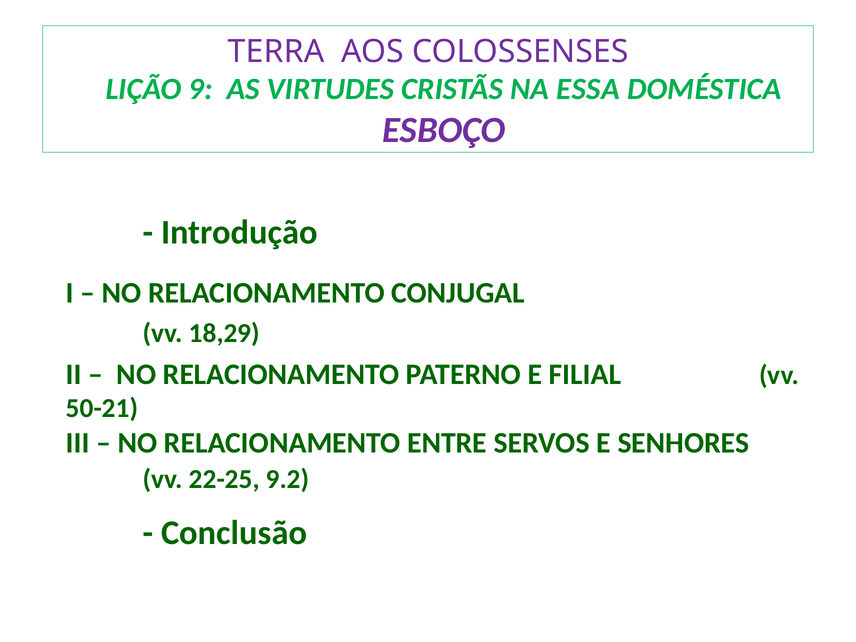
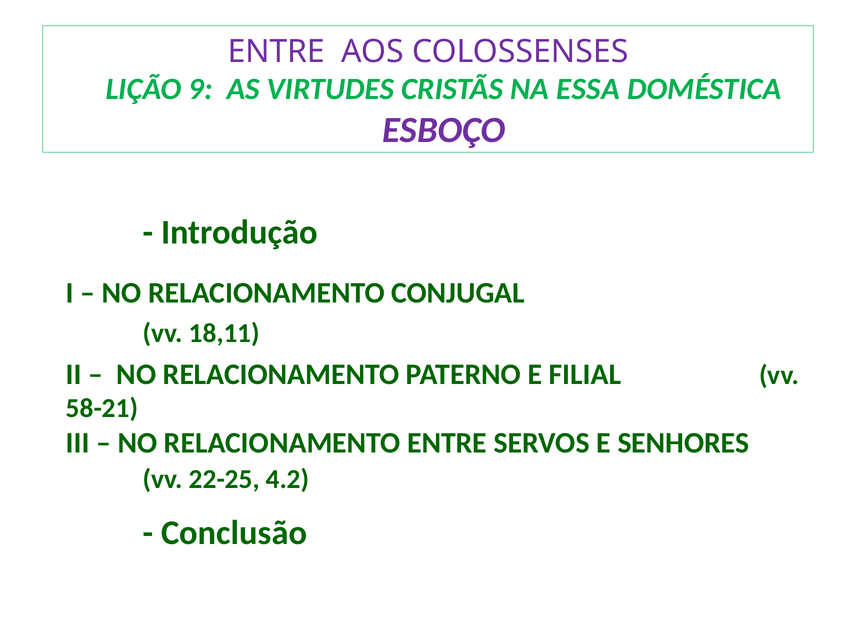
TERRA at (276, 51): TERRA -> ENTRE
18,29: 18,29 -> 18,11
50-21: 50-21 -> 58-21
9.2: 9.2 -> 4.2
